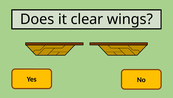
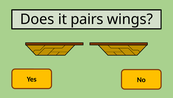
clear: clear -> pairs
